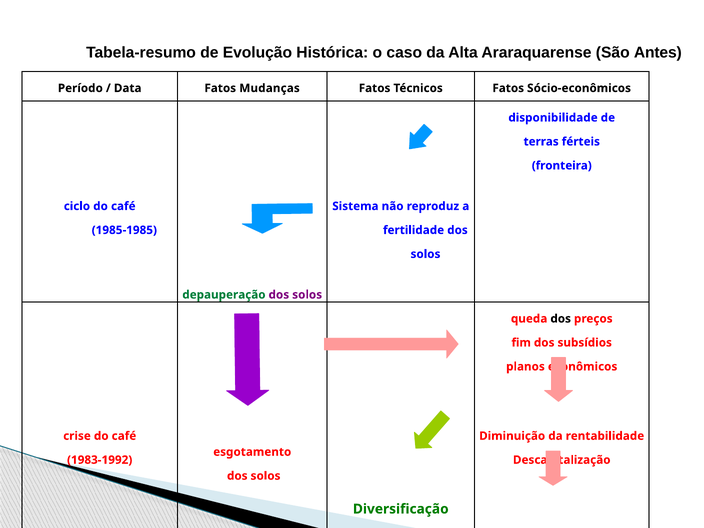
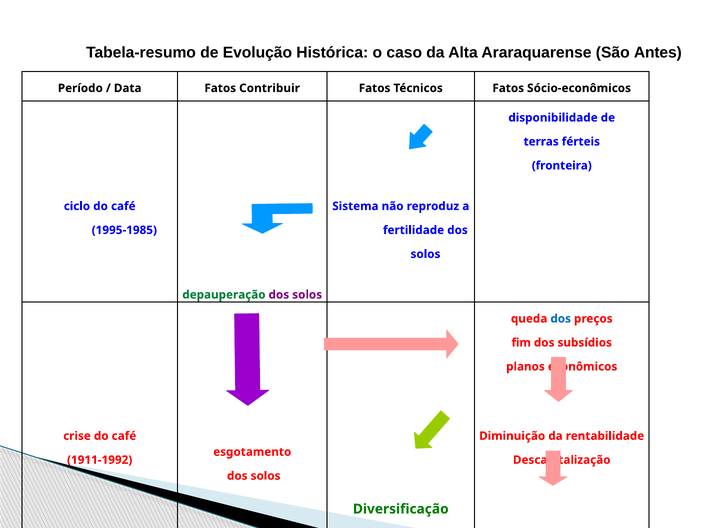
Mudanças: Mudanças -> Contribuir
1985-1985: 1985-1985 -> 1995-1985
dos at (561, 319) colour: black -> blue
1983-1992: 1983-1992 -> 1911-1992
